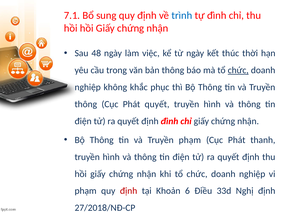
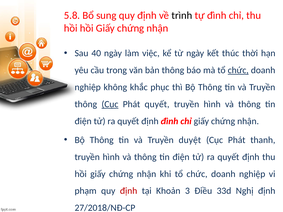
7.1: 7.1 -> 5.8
trình colour: blue -> black
48: 48 -> 40
Cục at (110, 104) underline: none -> present
Truyền phạm: phạm -> duyệt
6: 6 -> 3
